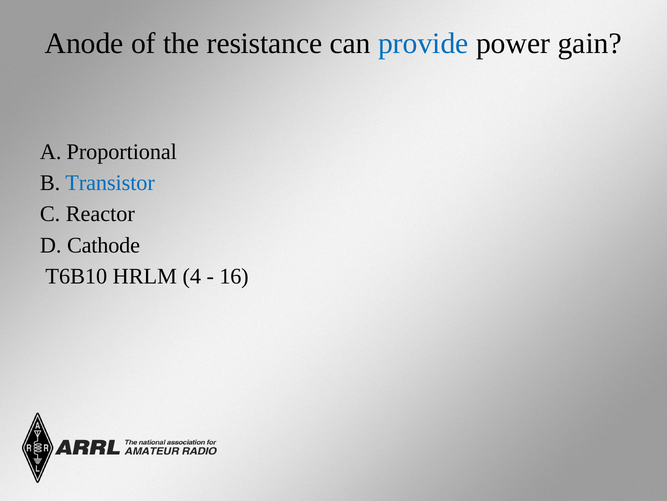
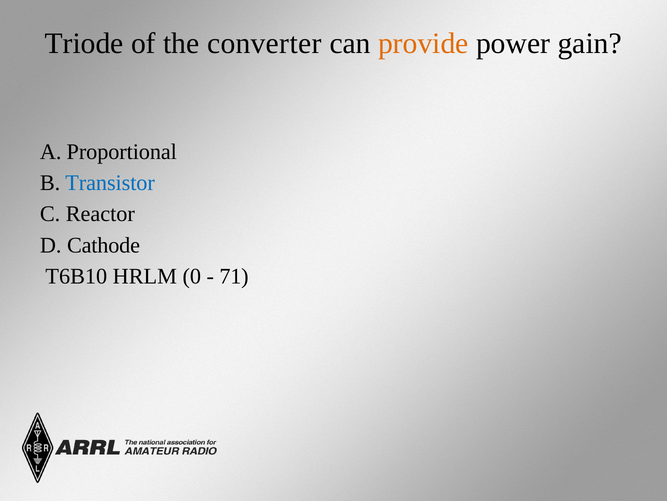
Anode: Anode -> Triode
resistance: resistance -> converter
provide colour: blue -> orange
4: 4 -> 0
16: 16 -> 71
